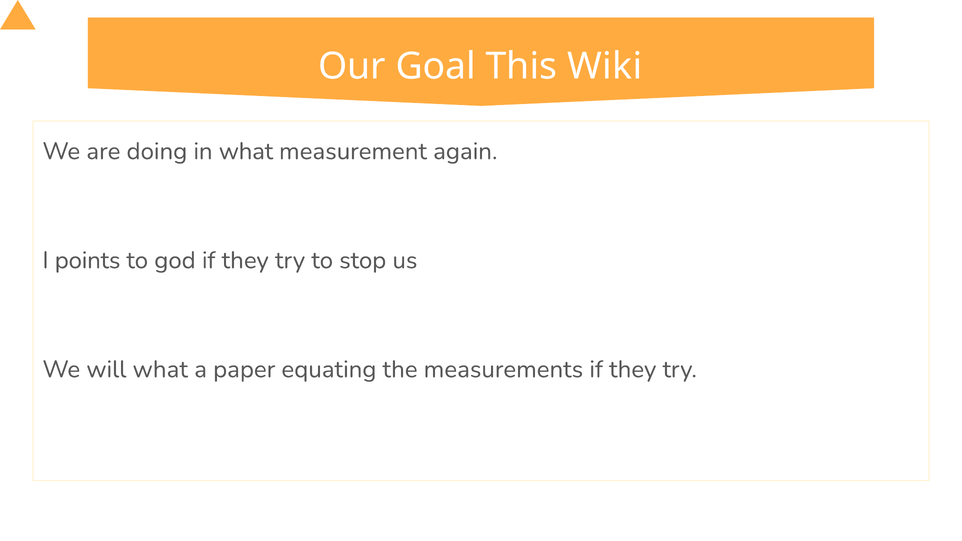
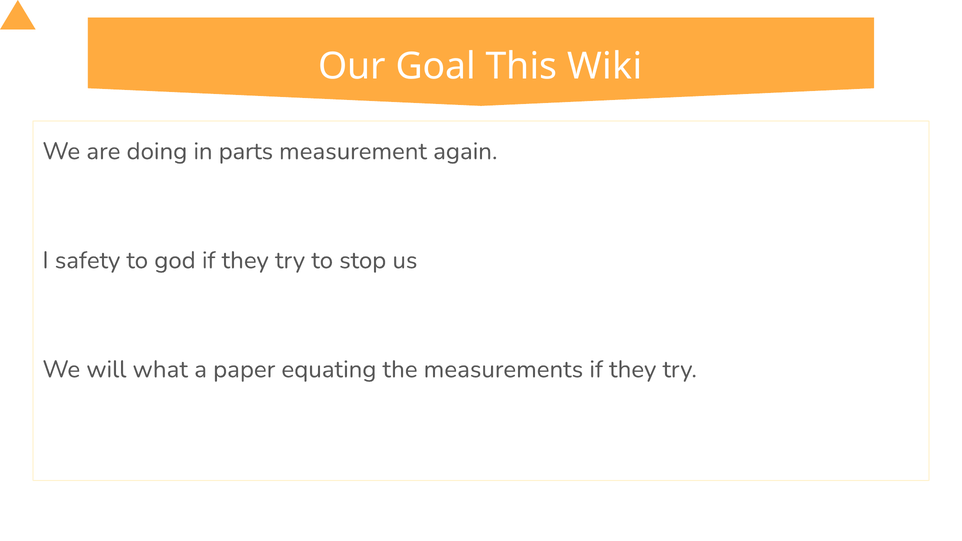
in what: what -> parts
points: points -> safety
